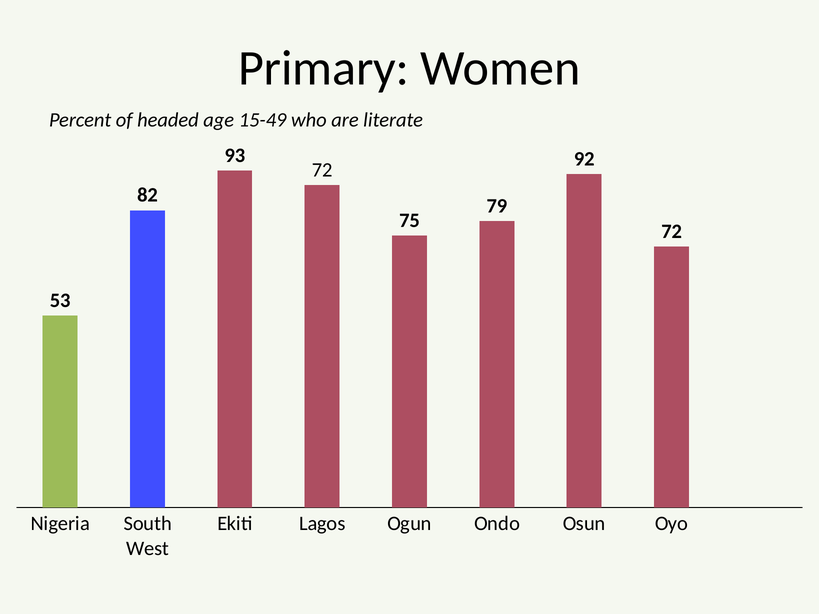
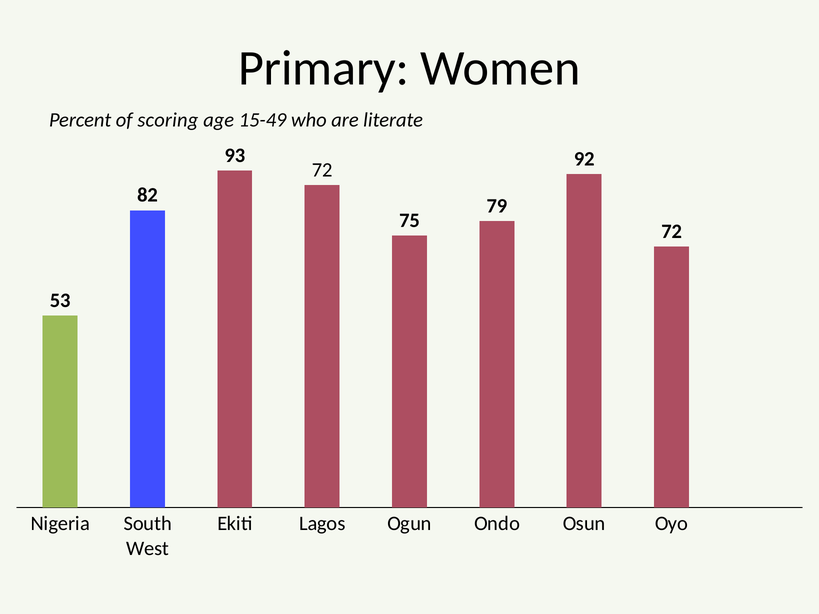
headed: headed -> scoring
